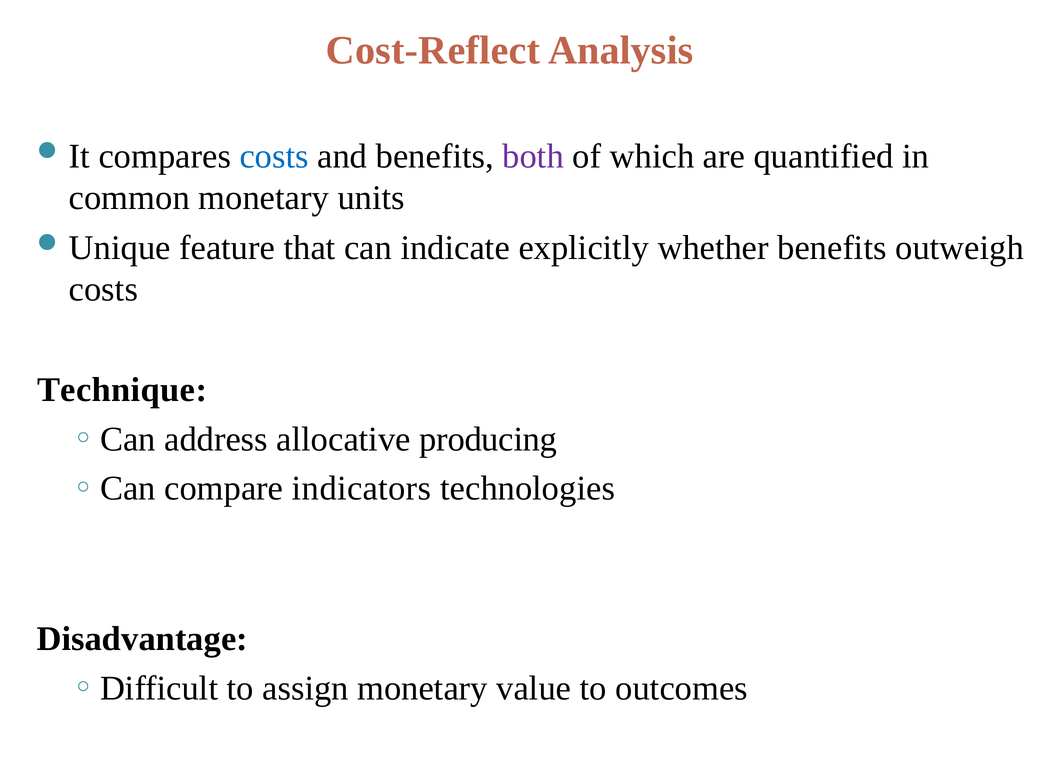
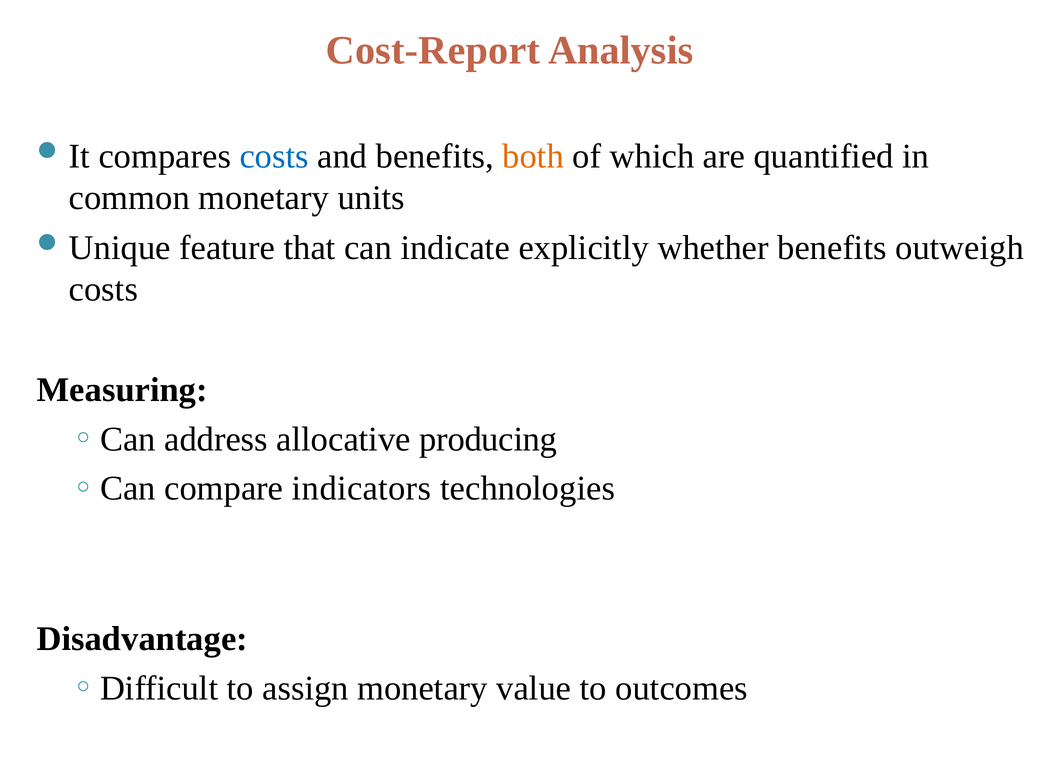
Cost-Reflect: Cost-Reflect -> Cost-Report
both colour: purple -> orange
Technique: Technique -> Measuring
